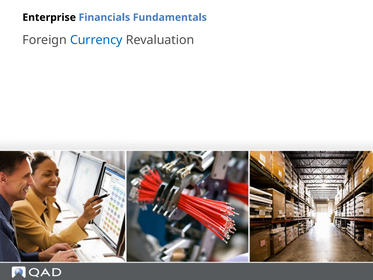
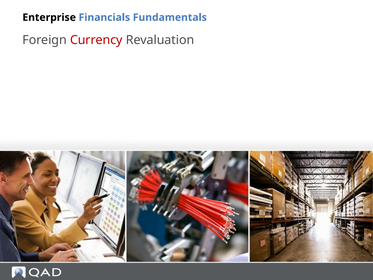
Currency colour: blue -> red
